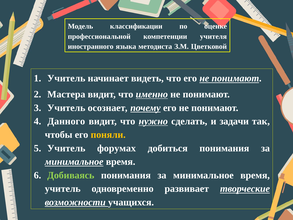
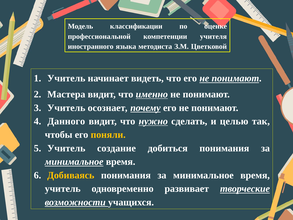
задачи: задачи -> целью
форумах: форумах -> создание
Добиваясь colour: light green -> yellow
